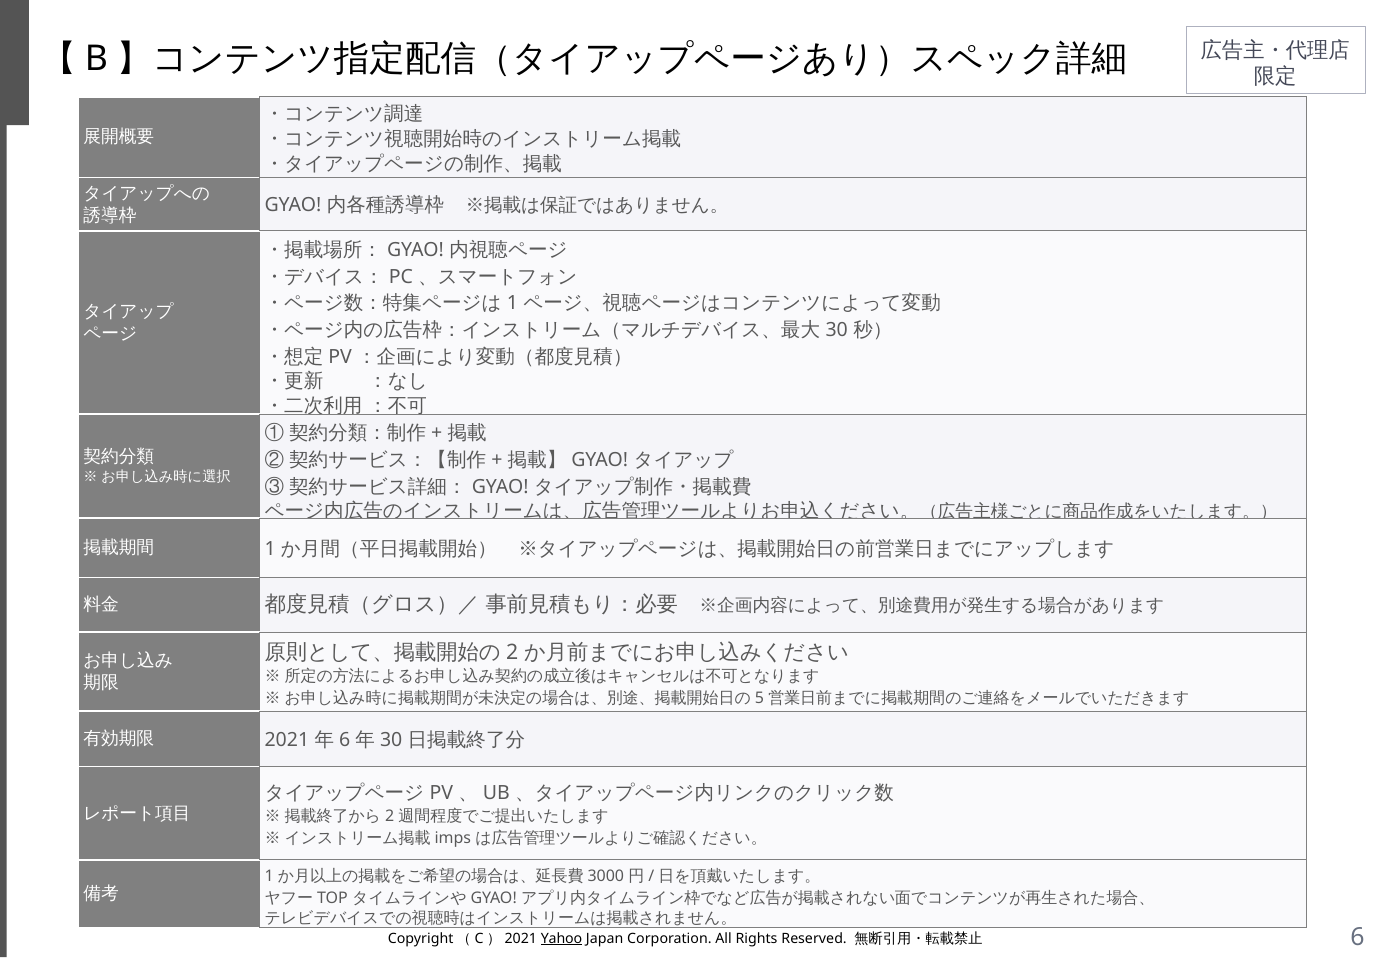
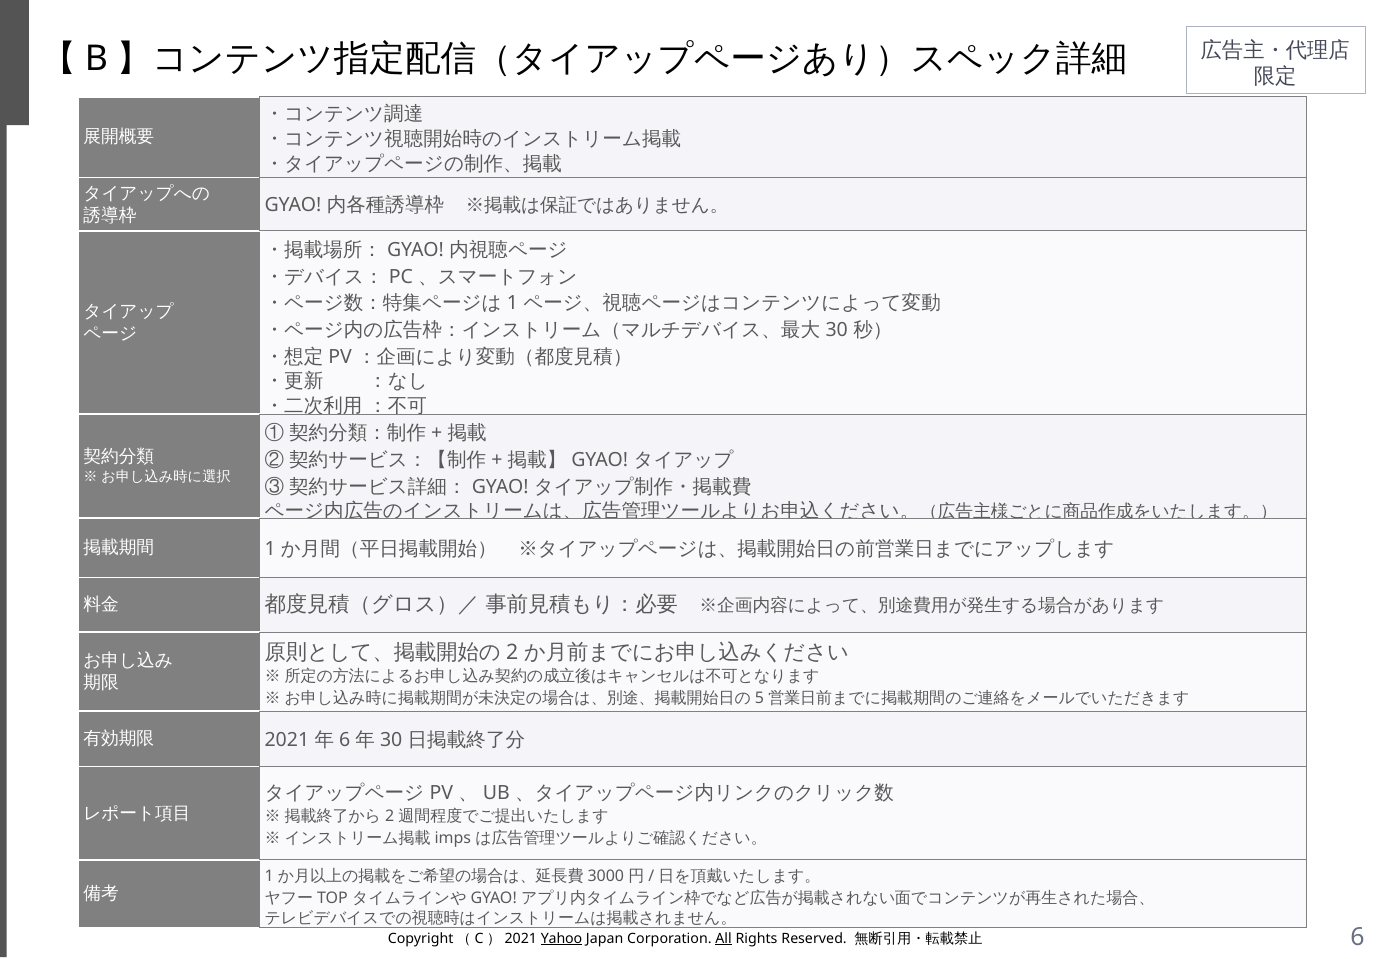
All underline: none -> present
